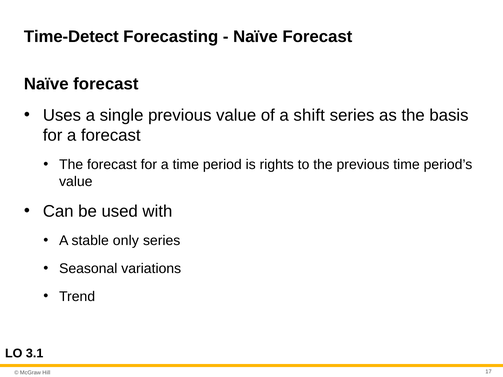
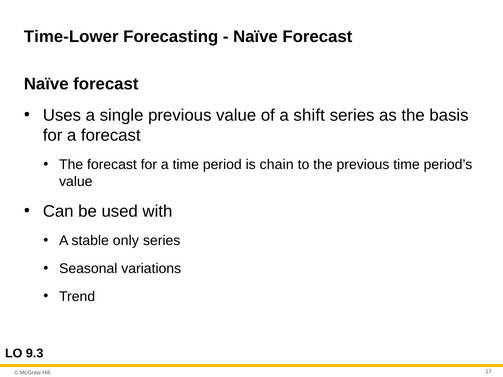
Time-Detect: Time-Detect -> Time-Lower
rights: rights -> chain
3.1: 3.1 -> 9.3
